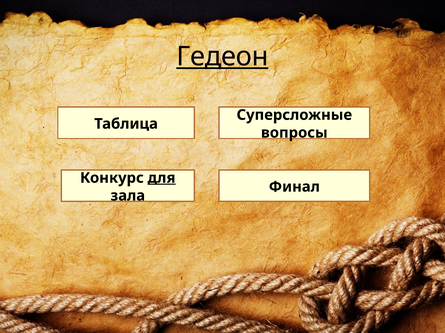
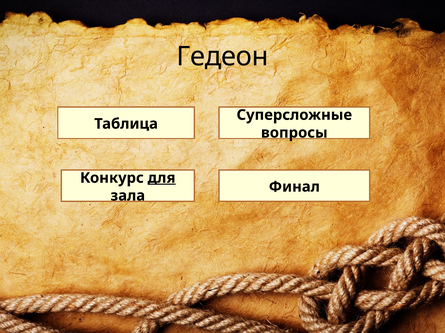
Гедеон underline: present -> none
